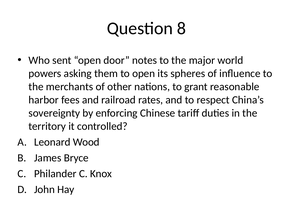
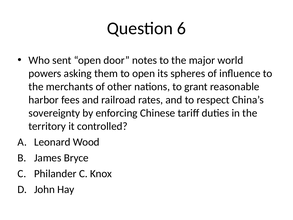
8: 8 -> 6
